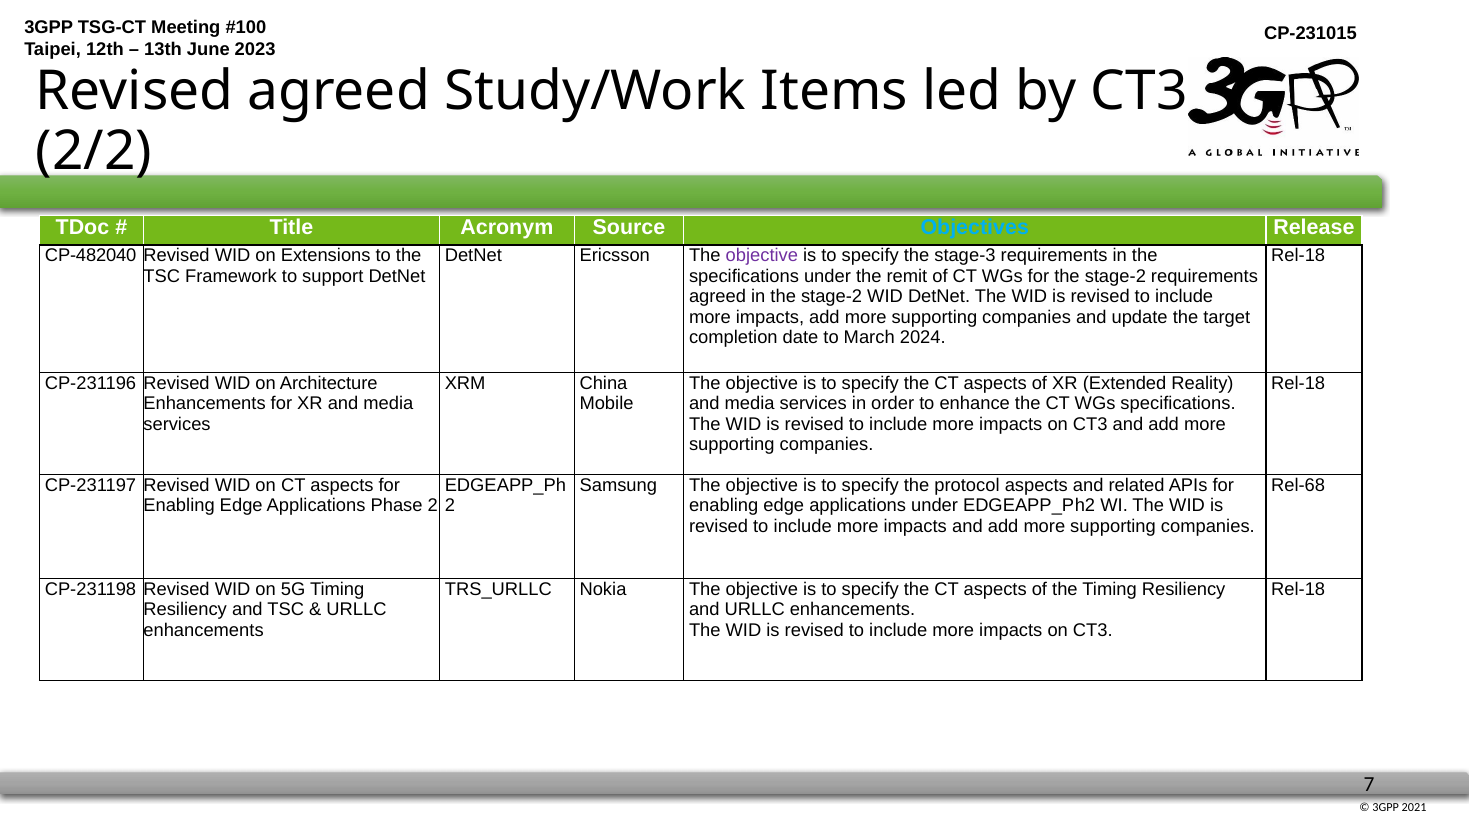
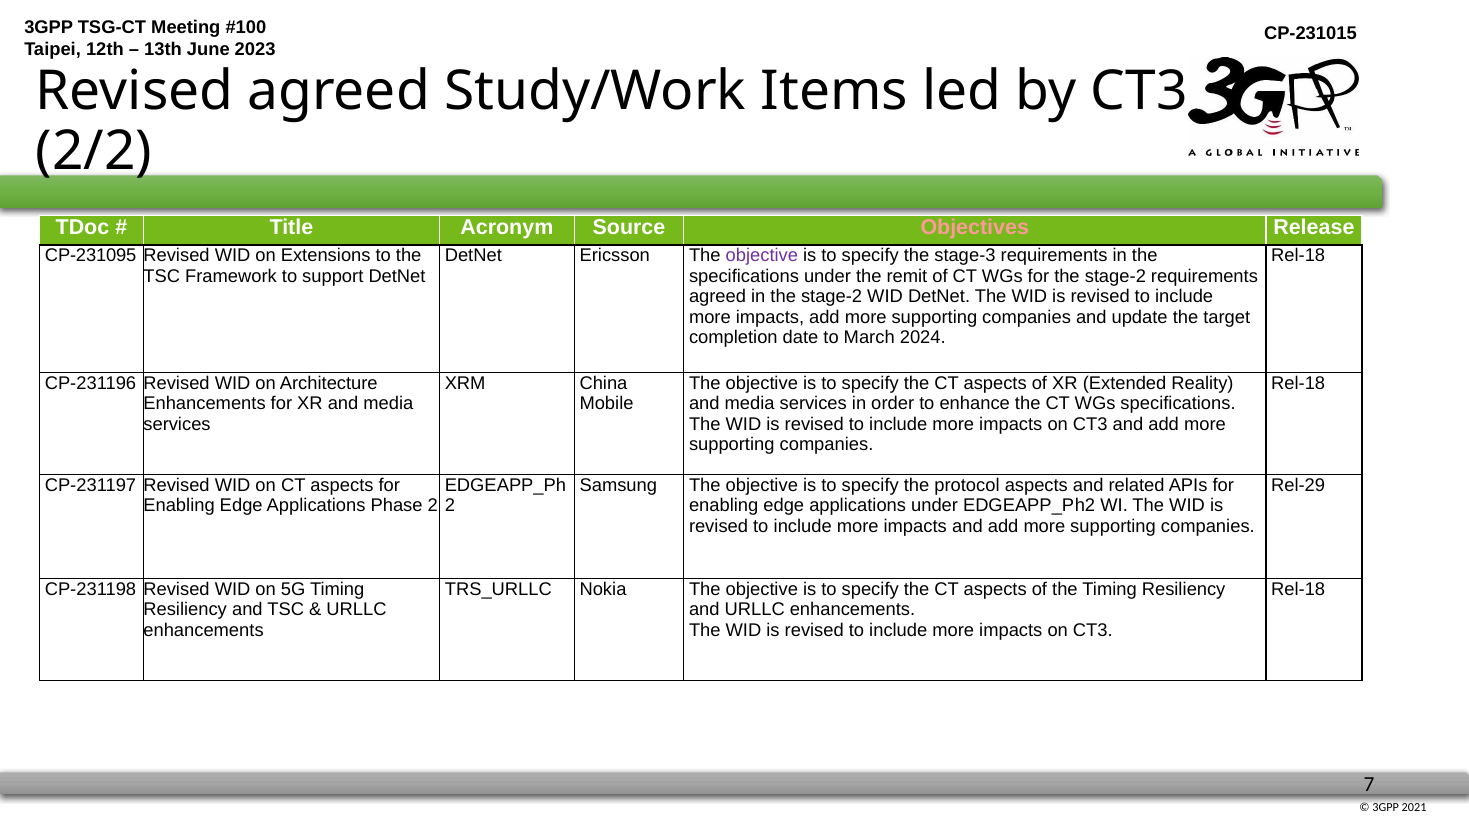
Objectives colour: light blue -> pink
CP-482040: CP-482040 -> CP-231095
Rel-68: Rel-68 -> Rel-29
